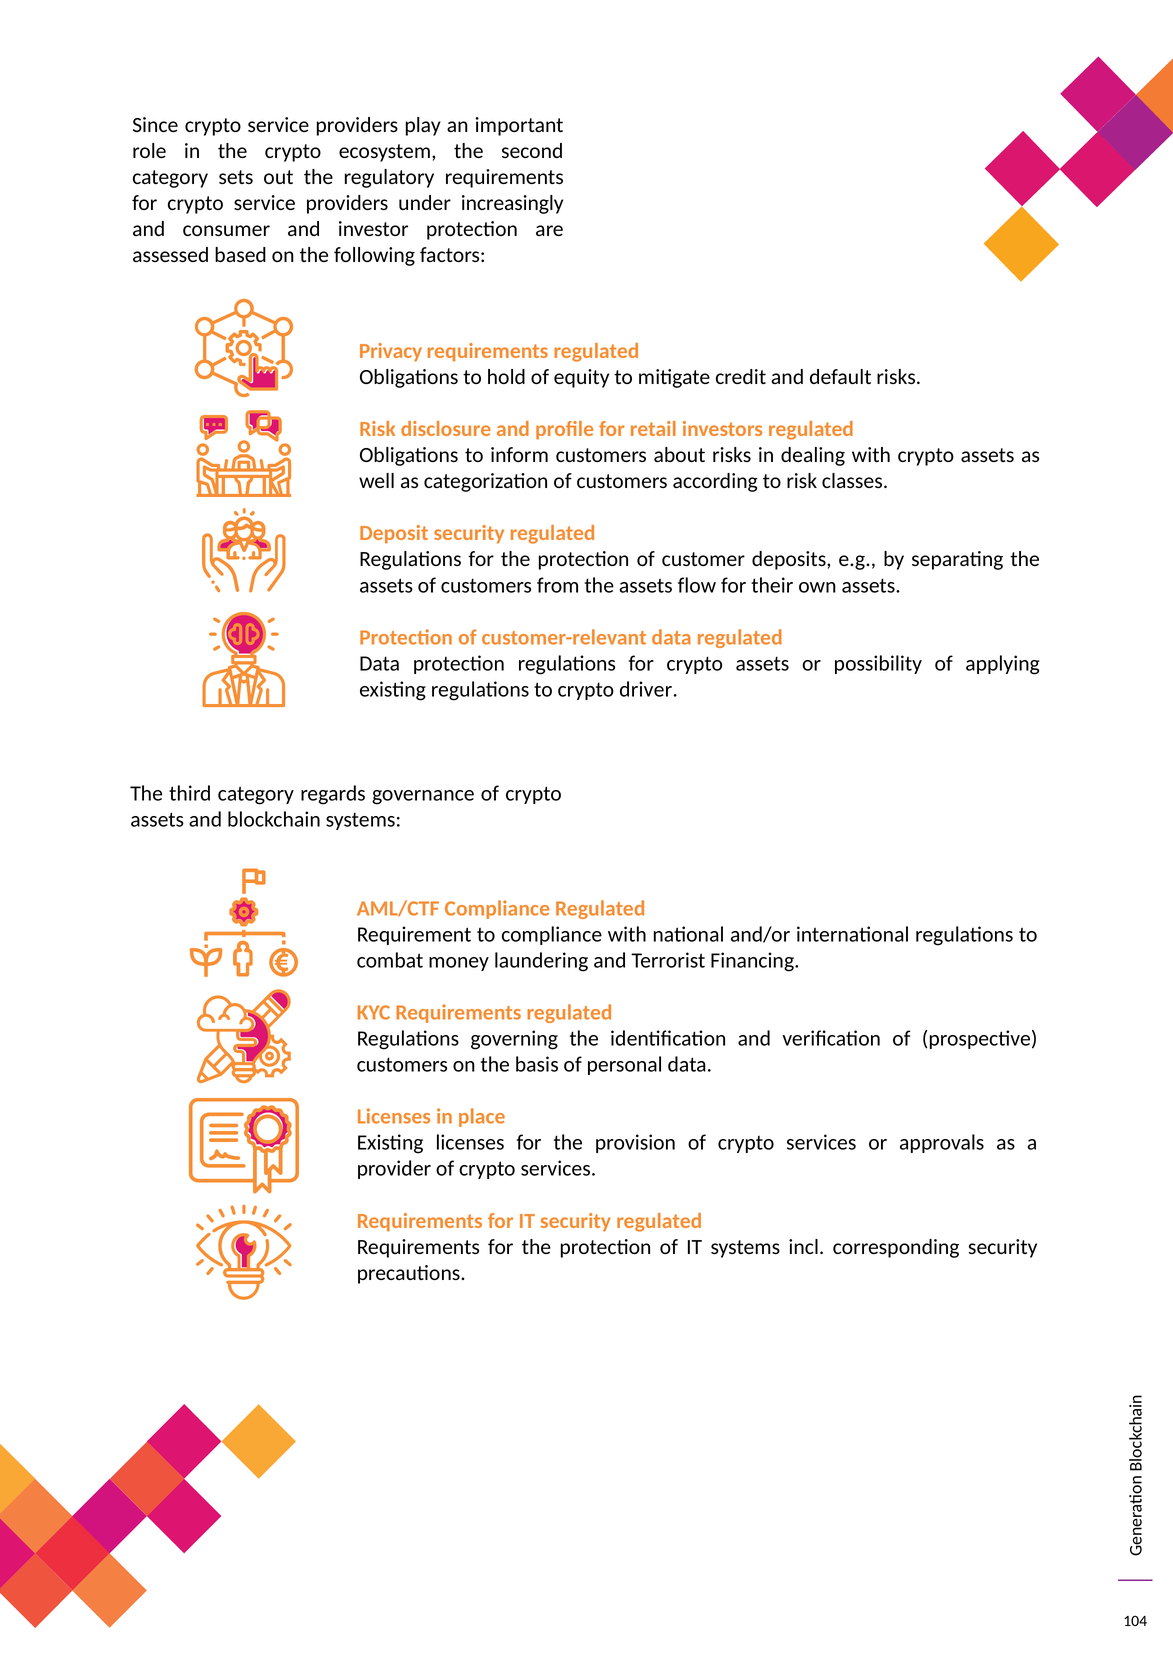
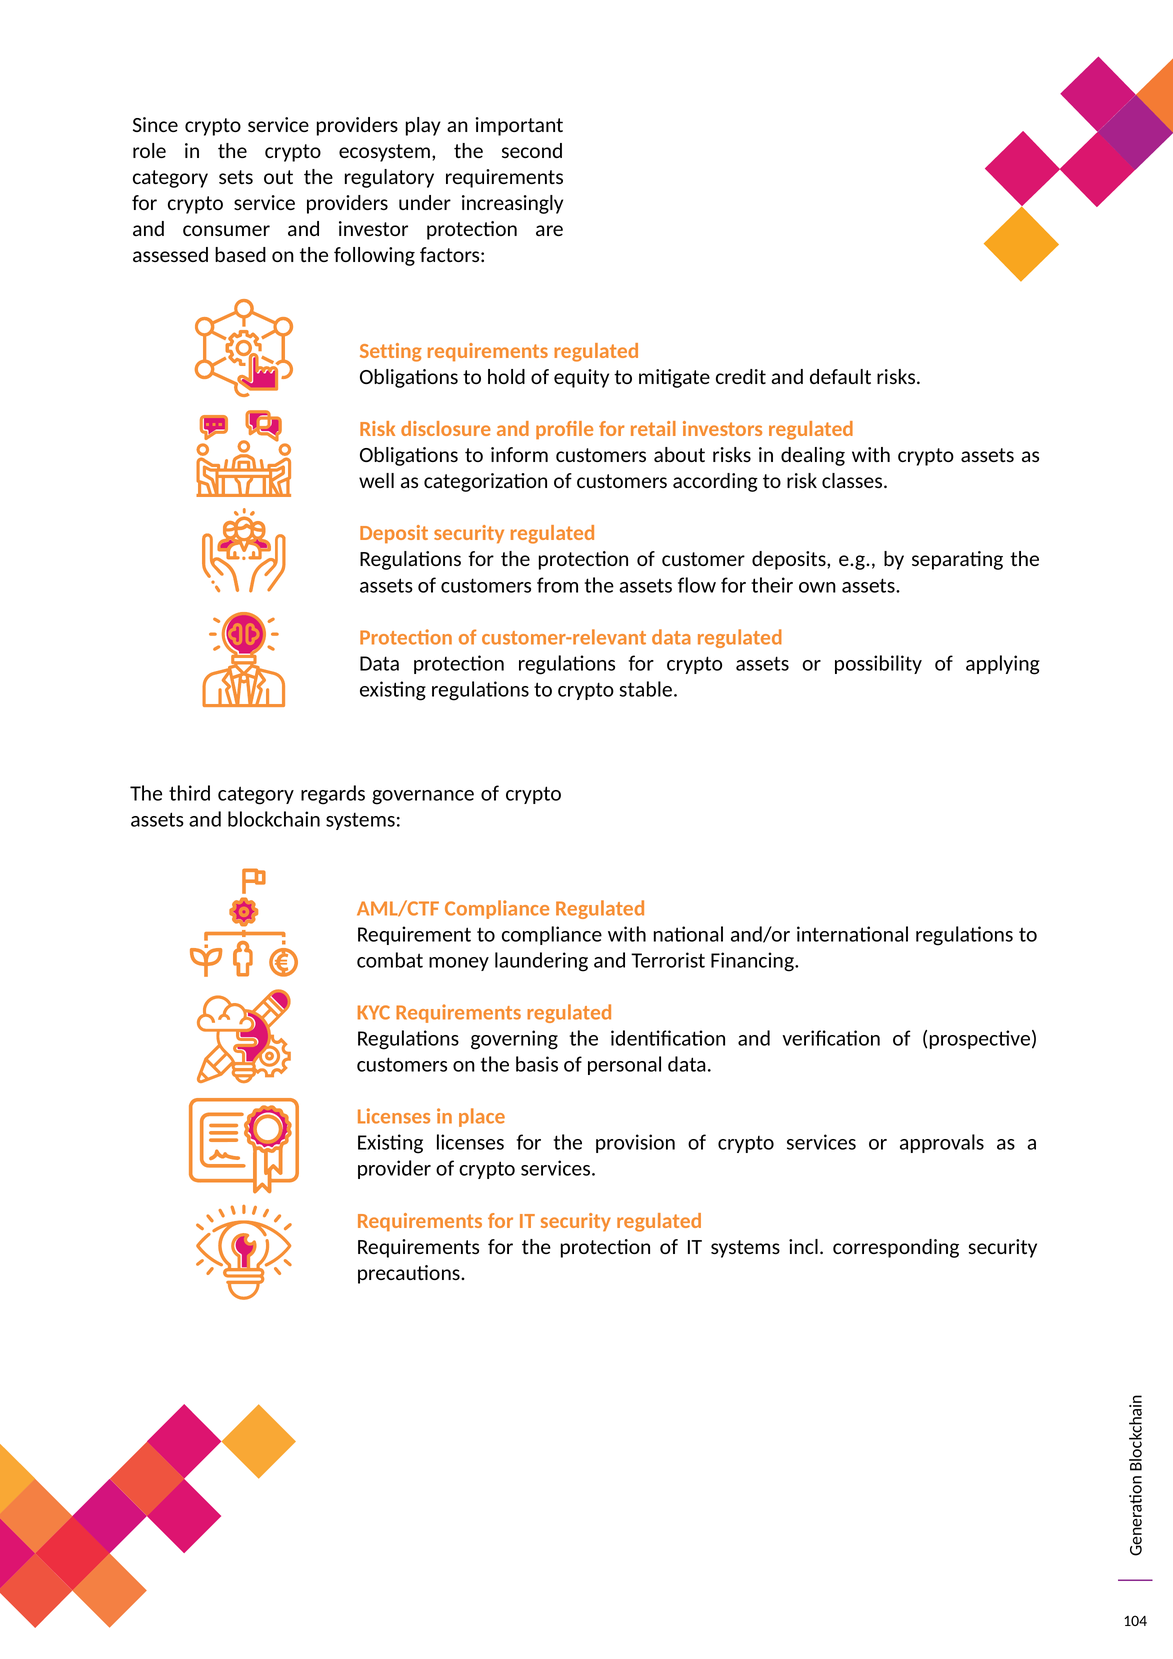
Privacy: Privacy -> Setting
driver: driver -> stable
